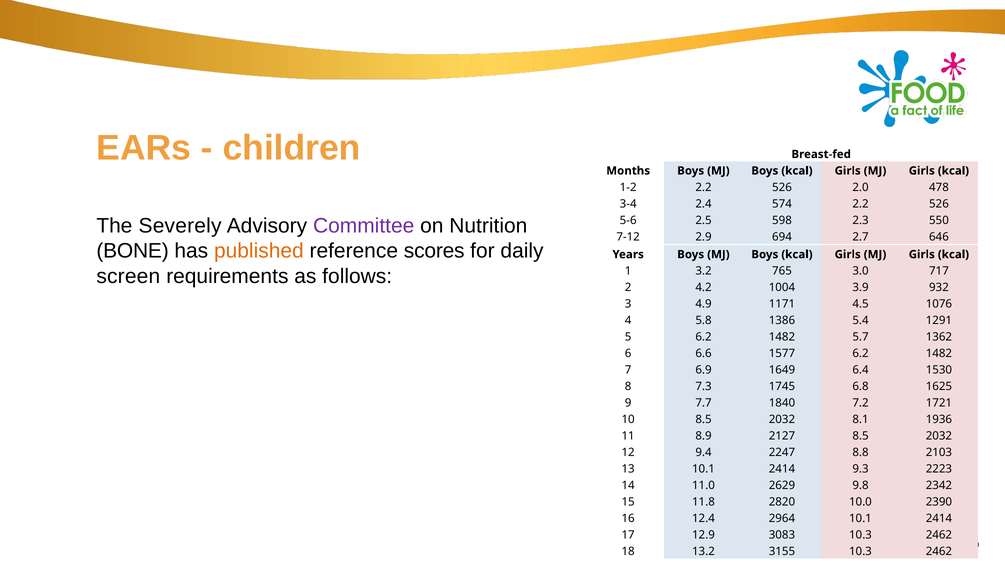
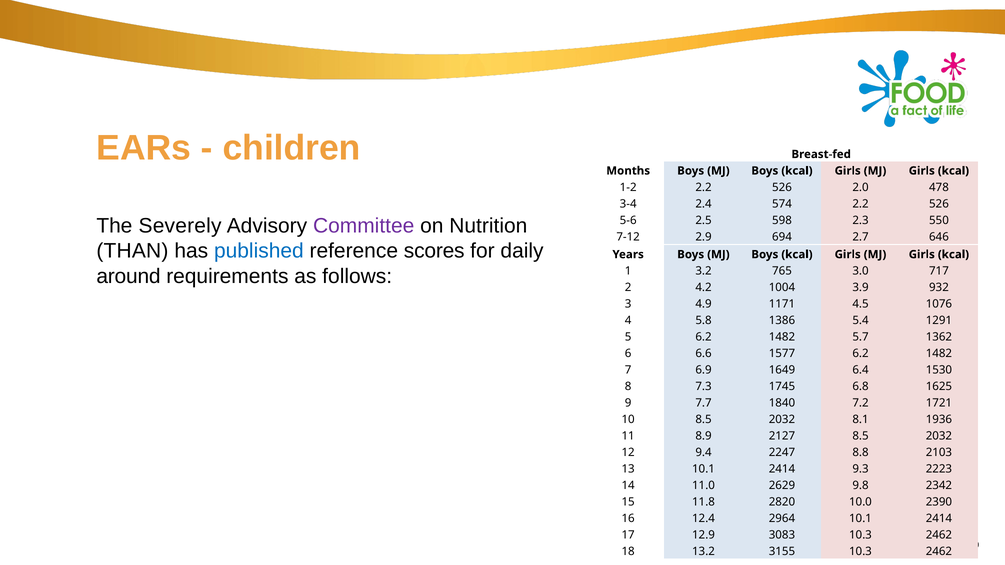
BONE: BONE -> THAN
published colour: orange -> blue
screen: screen -> around
